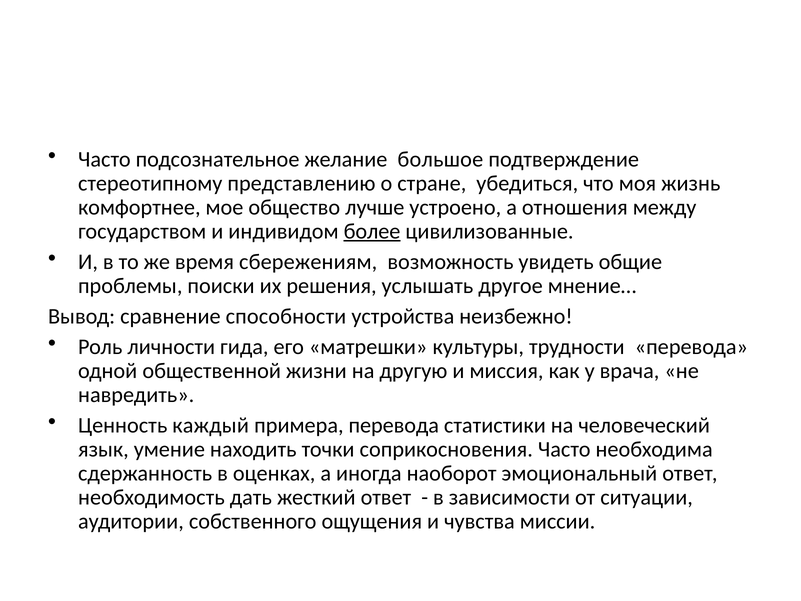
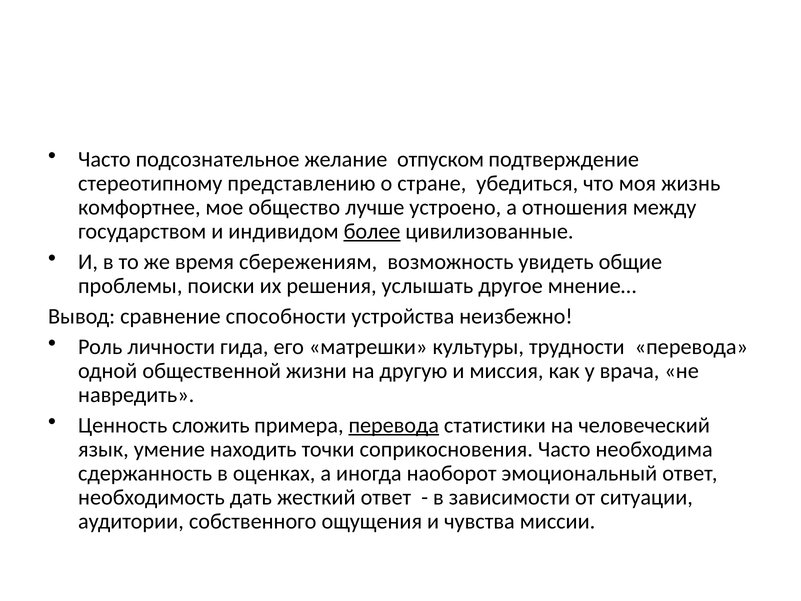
большое: большое -> отпуском
каждый: каждый -> сложить
перевода at (394, 425) underline: none -> present
